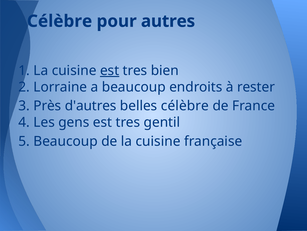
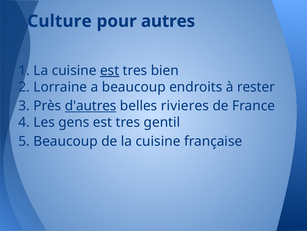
Célèbre at (60, 21): Célèbre -> Culture
d'autres underline: none -> present
belles célèbre: célèbre -> rivieres
